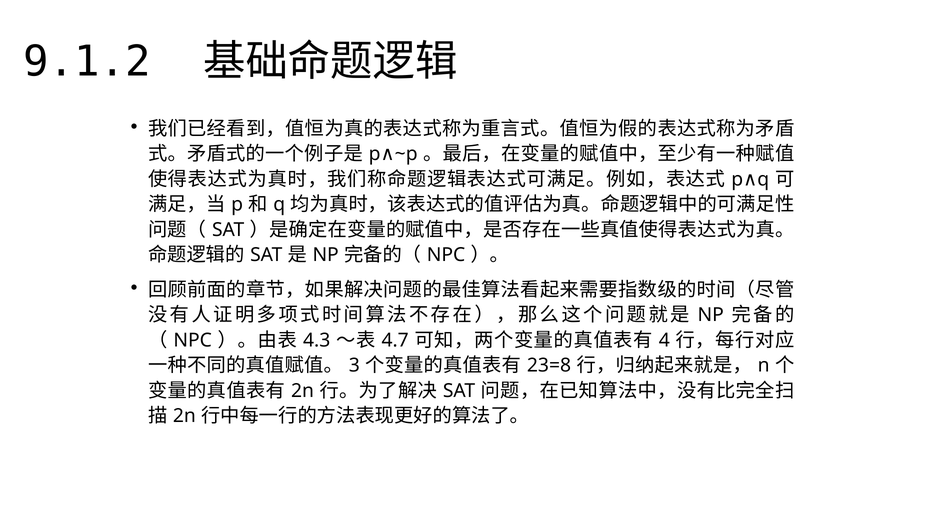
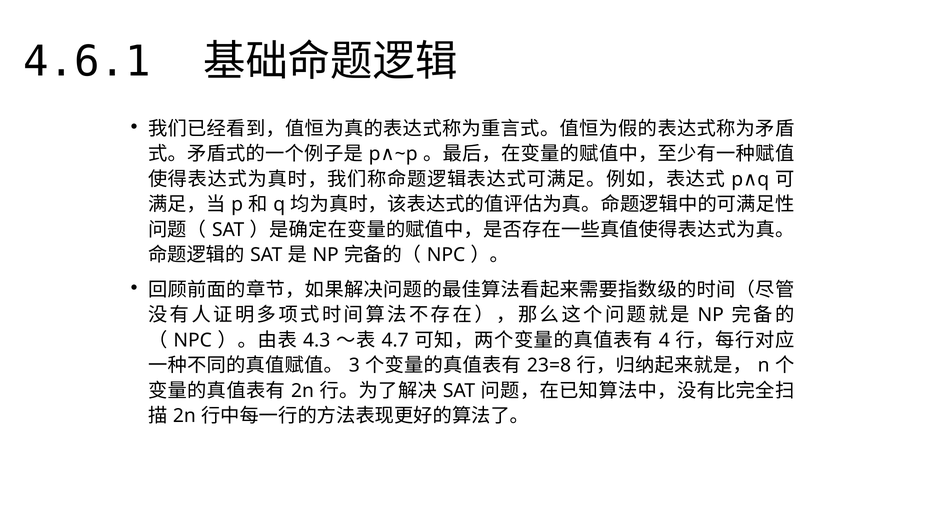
9.1.2: 9.1.2 -> 4.6.1
